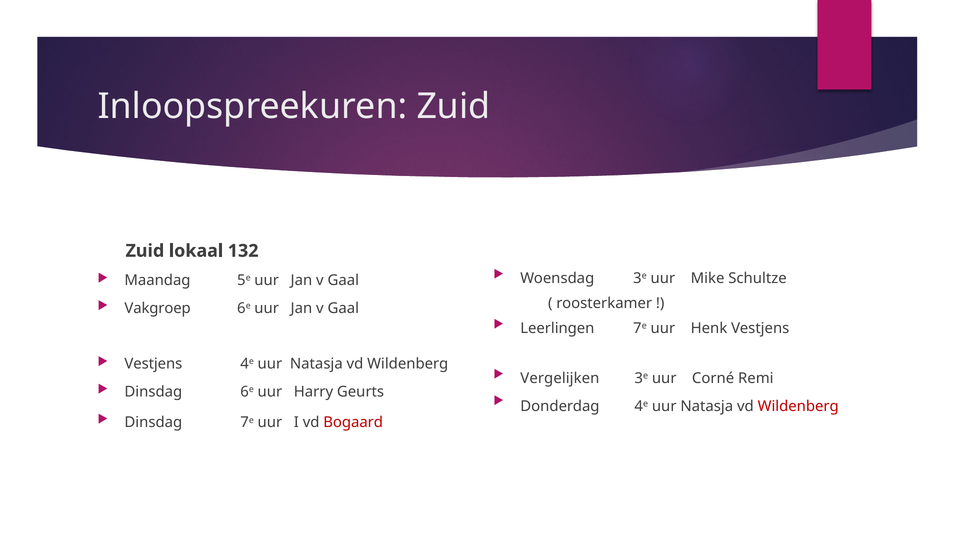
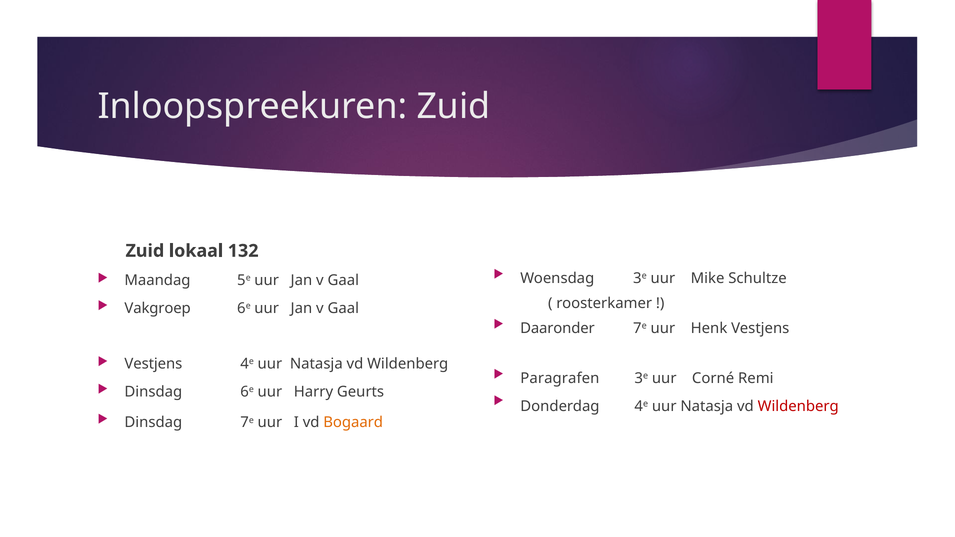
Leerlingen: Leerlingen -> Daaronder
Vergelijken: Vergelijken -> Paragrafen
Bogaard colour: red -> orange
